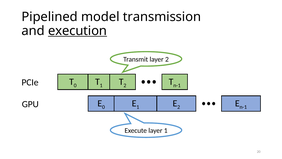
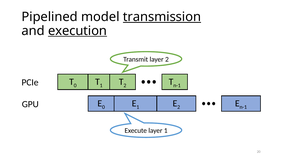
transmission underline: none -> present
